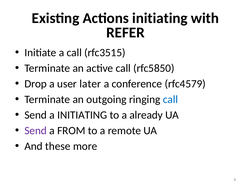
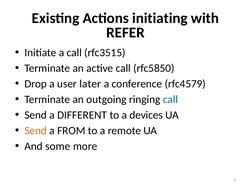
a INITIATING: INITIATING -> DIFFERENT
already: already -> devices
Send at (36, 131) colour: purple -> orange
these: these -> some
